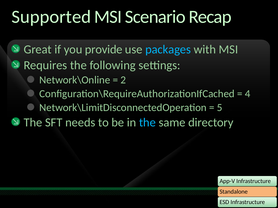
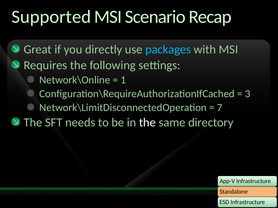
provide: provide -> directly
2: 2 -> 1
4: 4 -> 3
5: 5 -> 7
the at (147, 123) colour: light blue -> white
